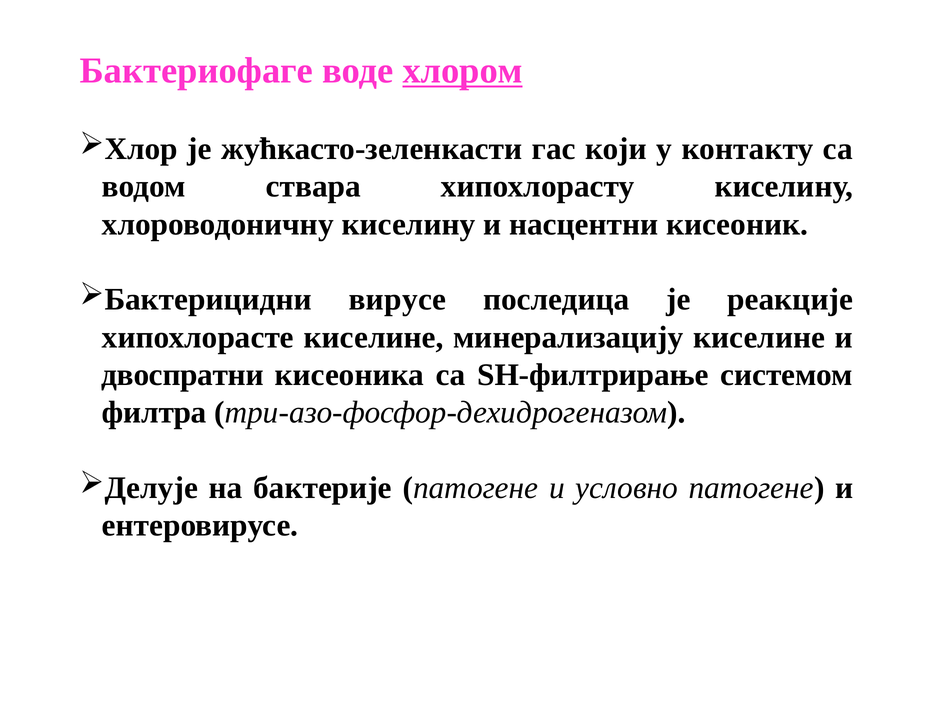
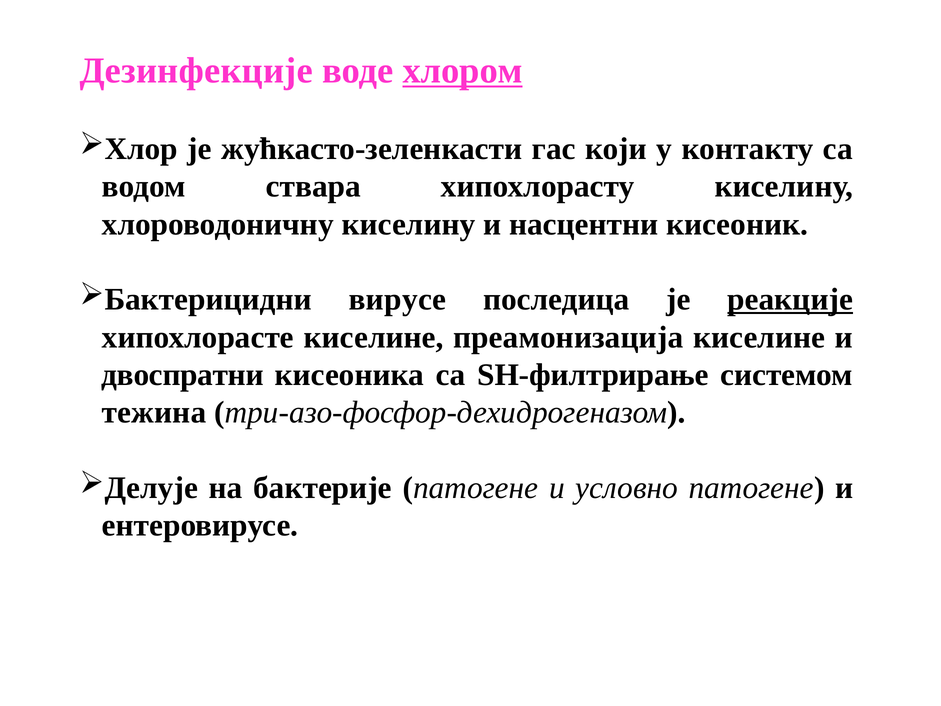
Бактериофаге: Бактериофаге -> Дезинфекције
реакције underline: none -> present
минерализацију: минерализацију -> преамонизација
филтра: филтра -> тежина
